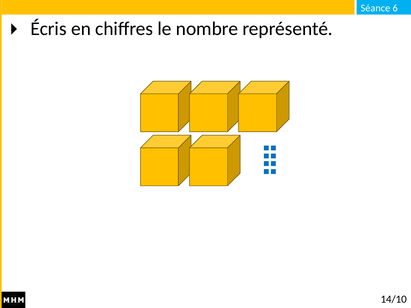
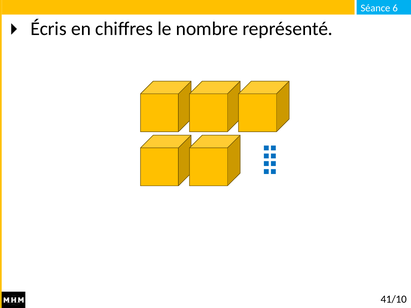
14/10: 14/10 -> 41/10
